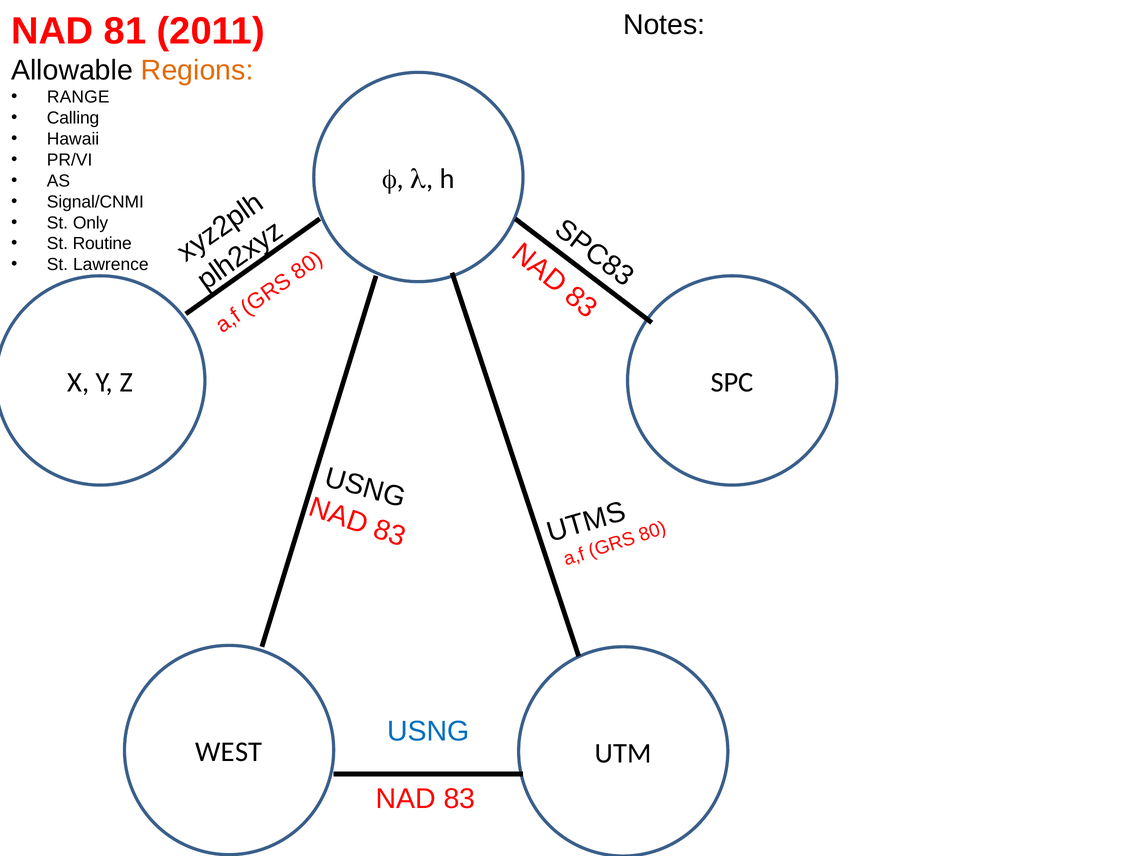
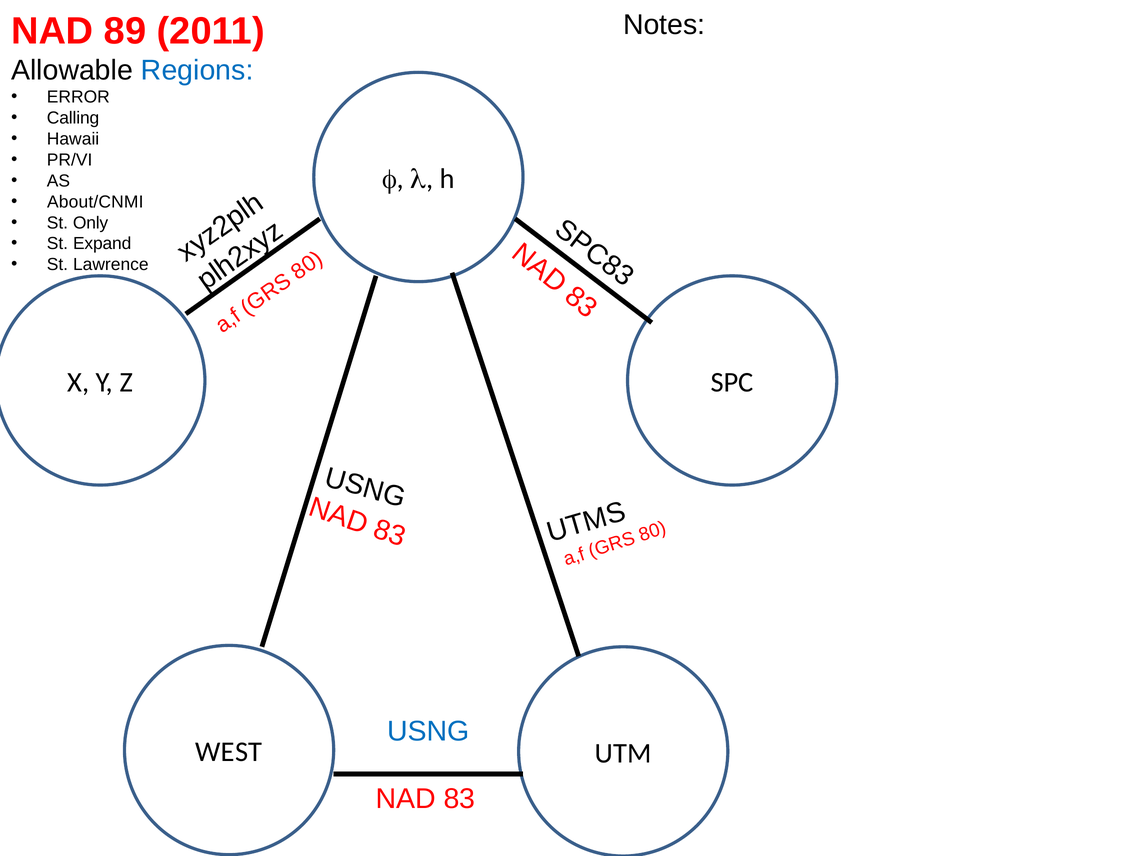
81: 81 -> 89
Regions colour: orange -> blue
RANGE: RANGE -> ERROR
Signal/CNMI: Signal/CNMI -> About/CNMI
Routine: Routine -> Expand
